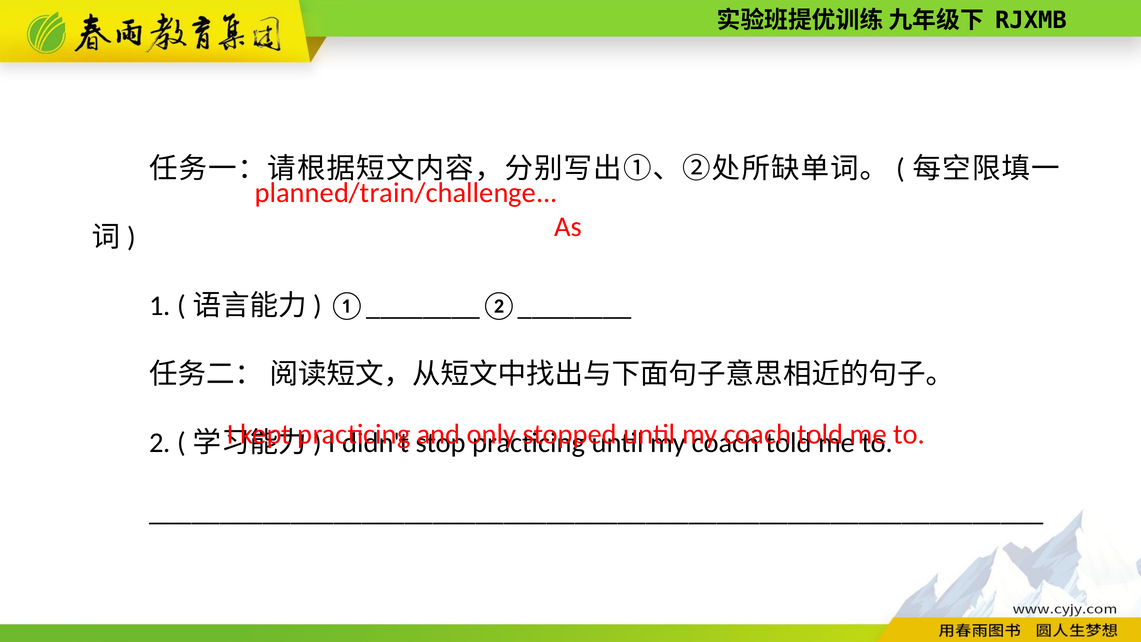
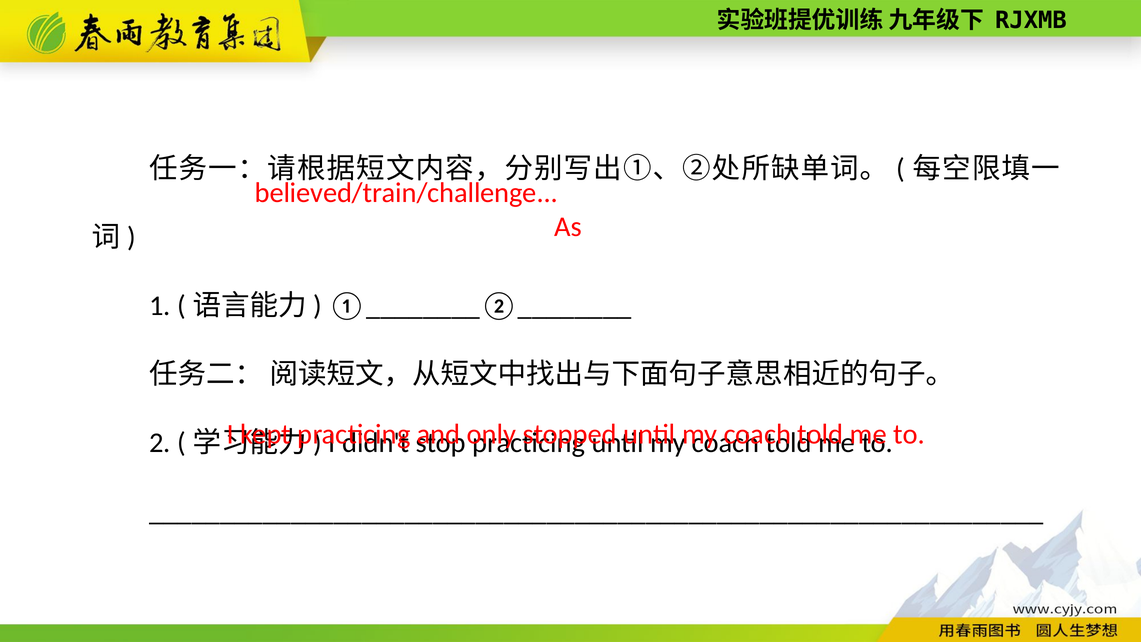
planned/train/challenge: planned/train/challenge -> believed/train/challenge
